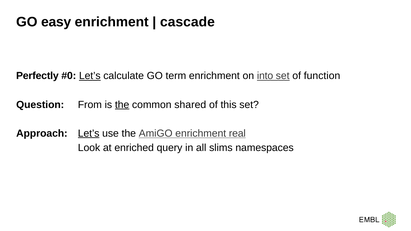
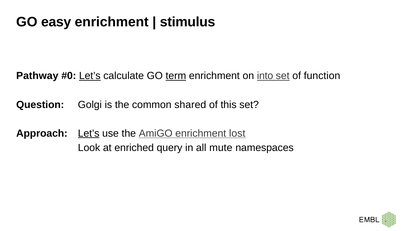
cascade: cascade -> stimulus
Perfectly: Perfectly -> Pathway
term underline: none -> present
From: From -> Golgi
the at (122, 105) underline: present -> none
real: real -> lost
slims: slims -> mute
